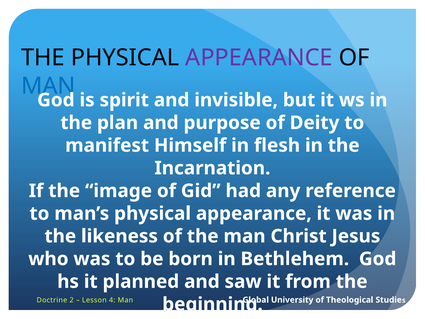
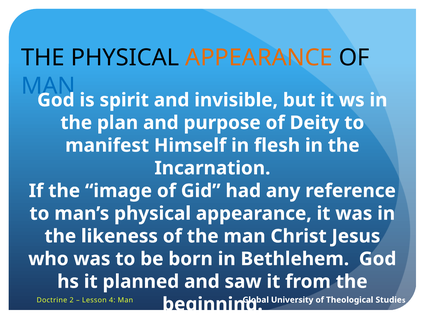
APPEARANCE at (259, 58) colour: purple -> orange
